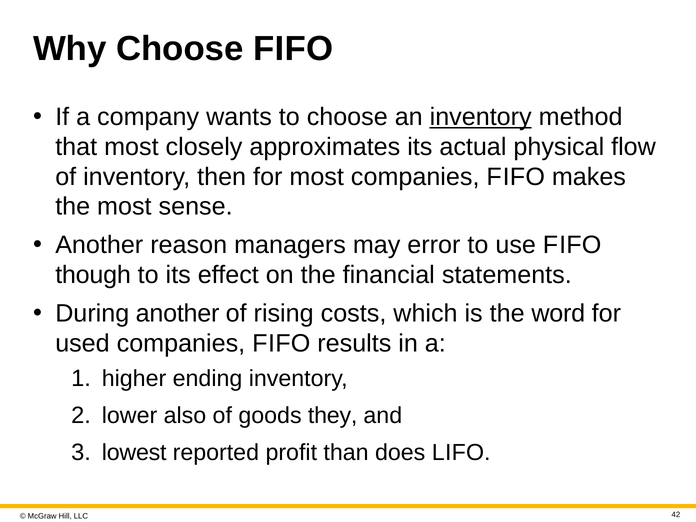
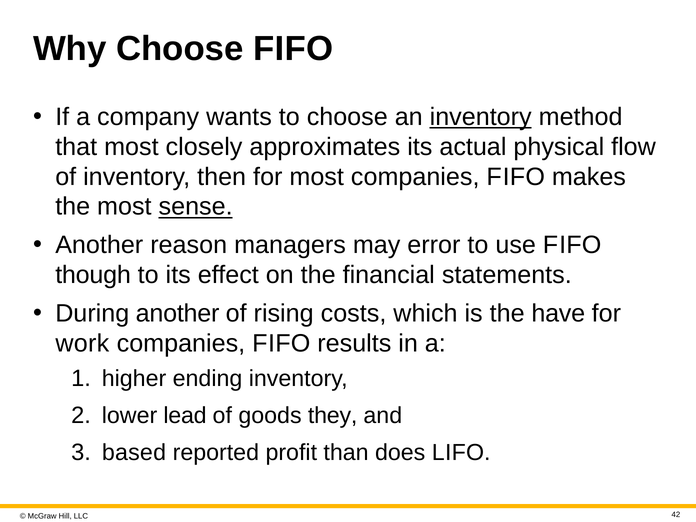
sense underline: none -> present
word: word -> have
used: used -> work
also: also -> lead
lowest: lowest -> based
